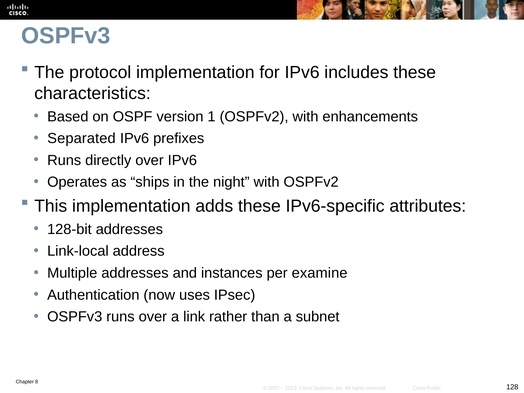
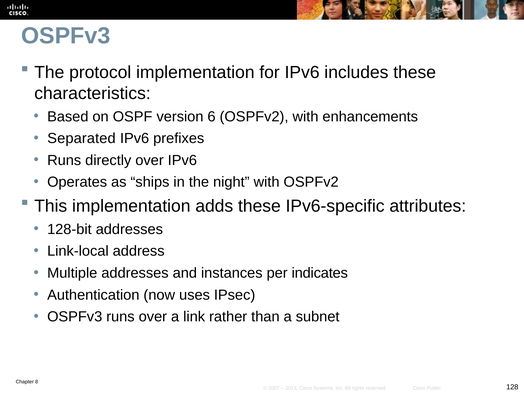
1: 1 -> 6
examine: examine -> indicates
